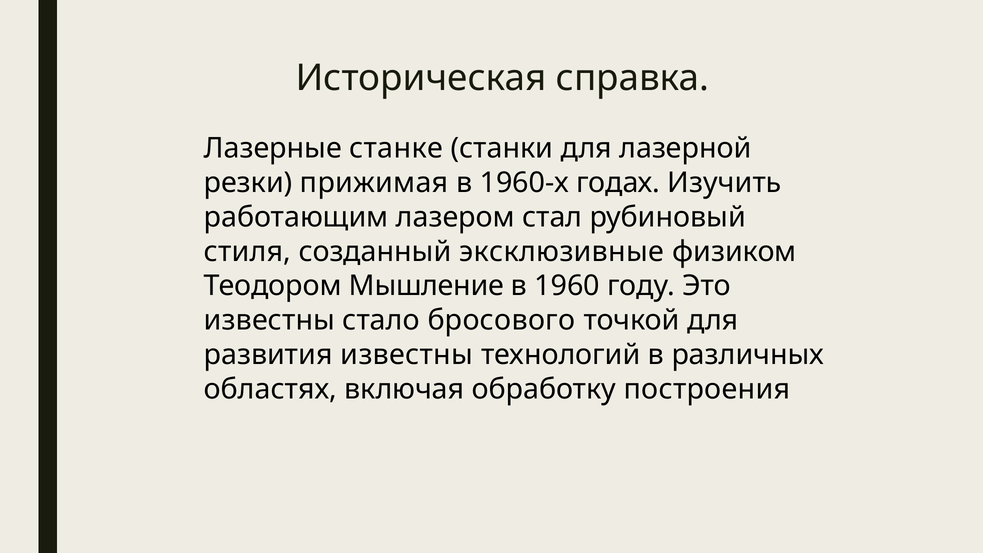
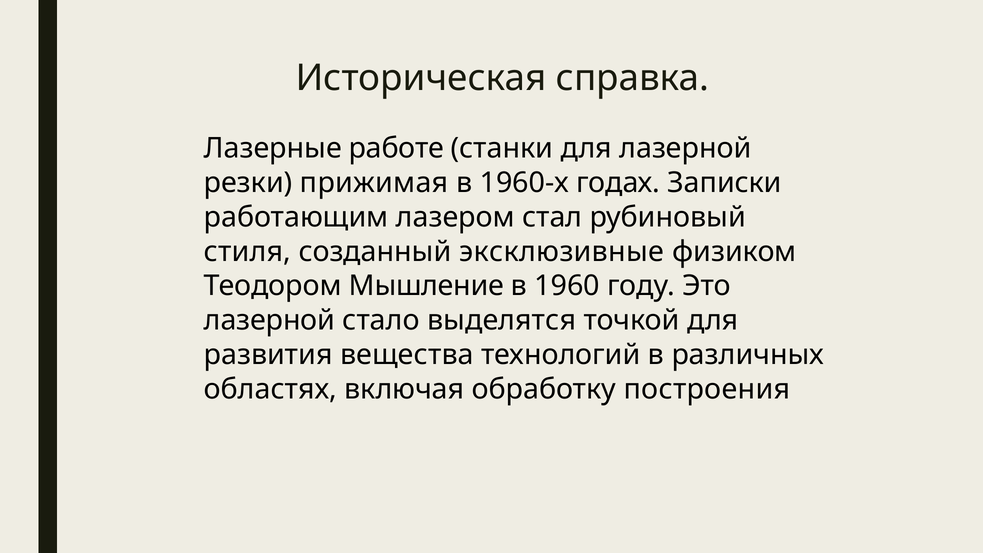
станке: станке -> работе
Изучить: Изучить -> Записки
известны at (269, 320): известны -> лазерной
бросового: бросового -> выделятся
развития известны: известны -> вещества
